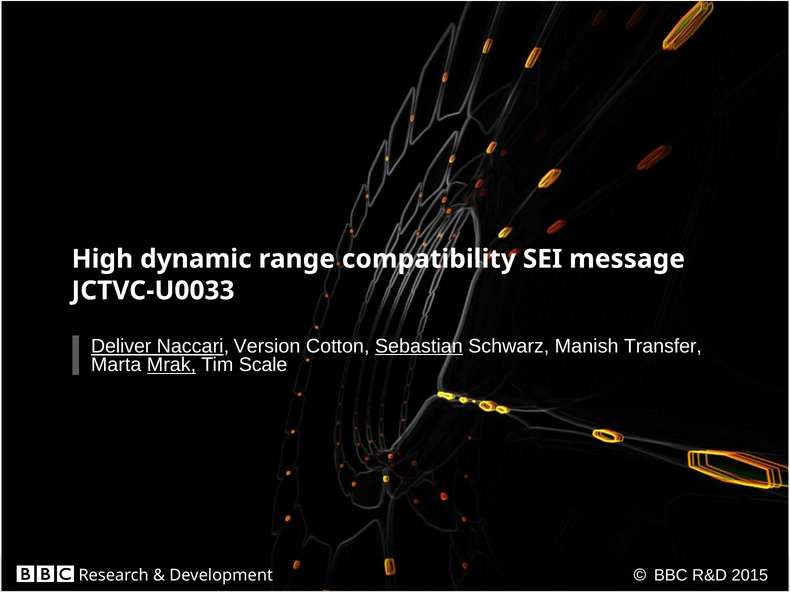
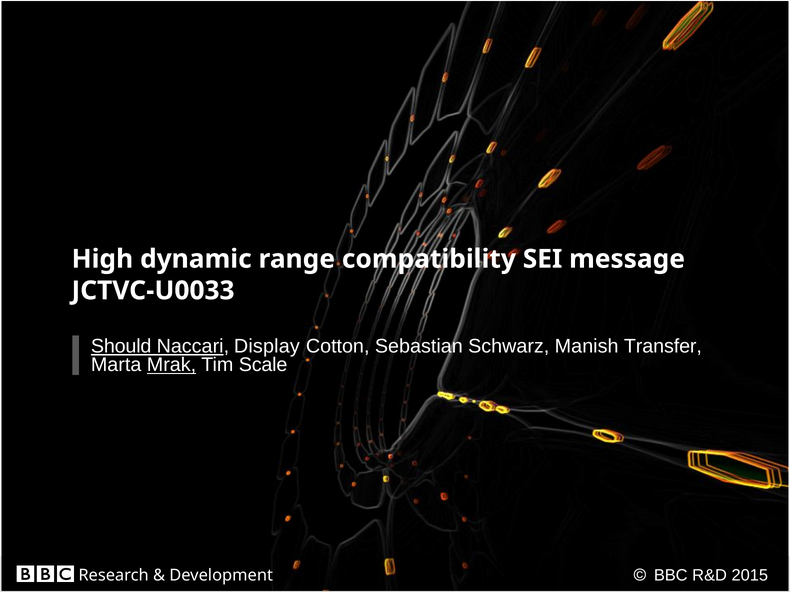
Deliver: Deliver -> Should
Version: Version -> Display
Sebastian underline: present -> none
